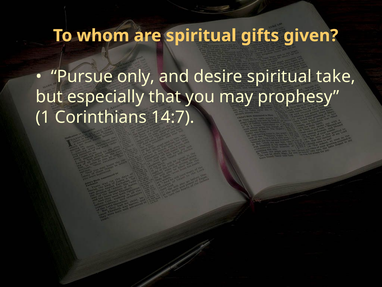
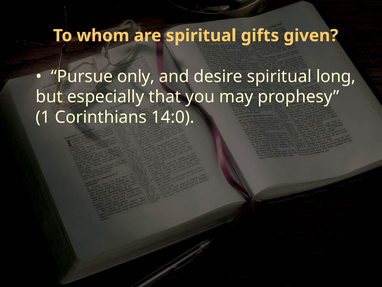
take: take -> long
14:7: 14:7 -> 14:0
